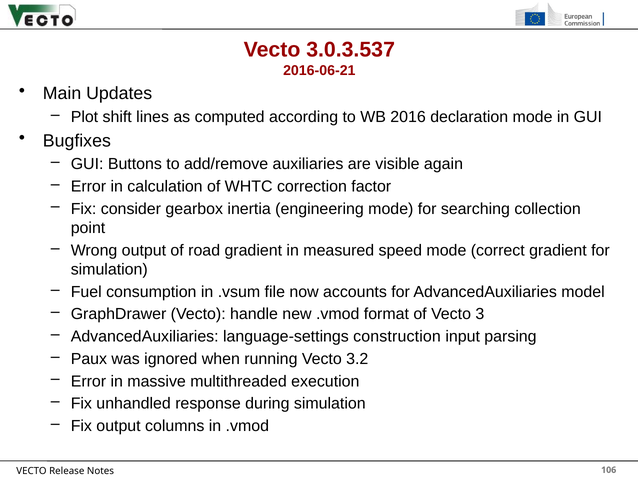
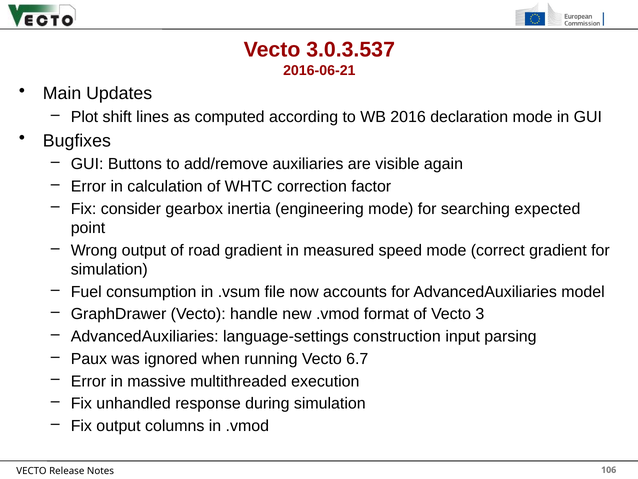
collection: collection -> expected
3.2: 3.2 -> 6.7
